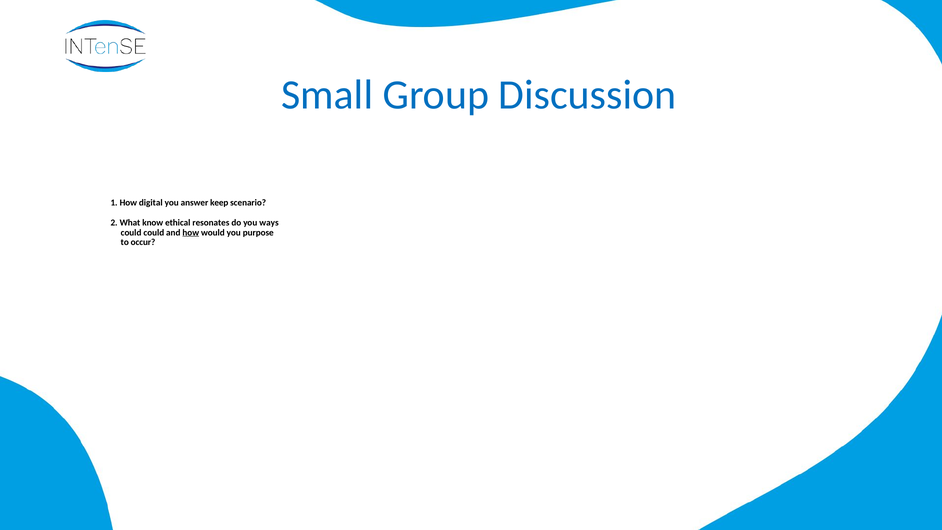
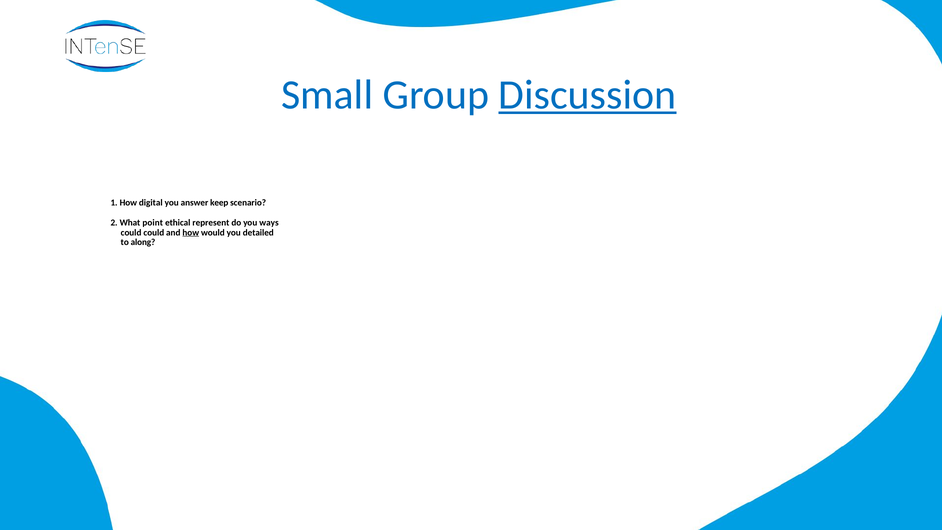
Discussion underline: none -> present
know: know -> point
resonates: resonates -> represent
purpose: purpose -> detailed
occur: occur -> along
